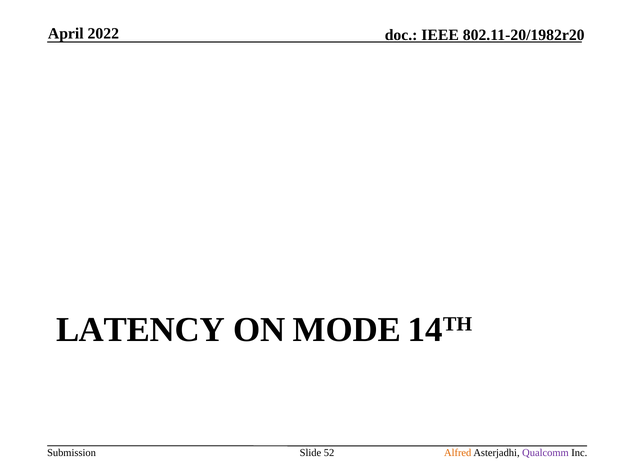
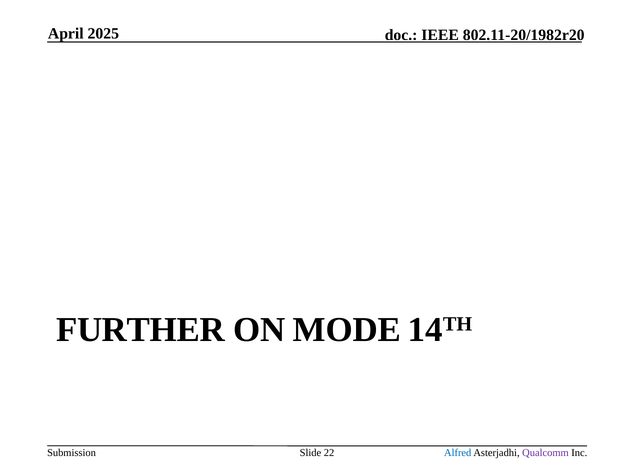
2022: 2022 -> 2025
LATENCY: LATENCY -> FURTHER
52: 52 -> 22
Alfred colour: orange -> blue
